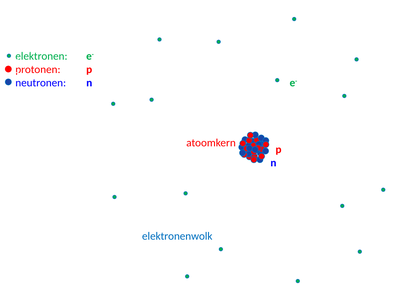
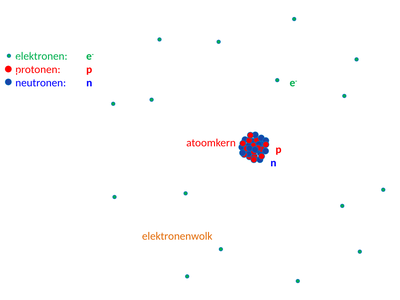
elektronenwolk colour: blue -> orange
